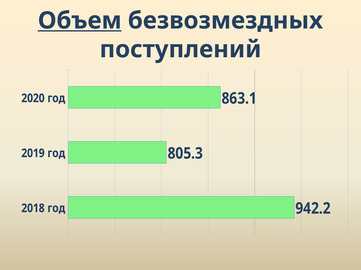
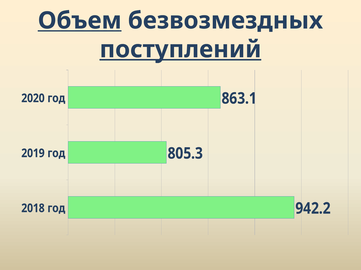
поступлений underline: none -> present
